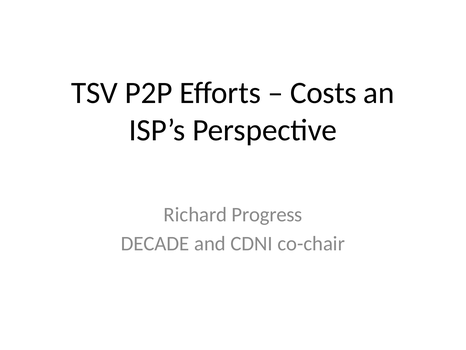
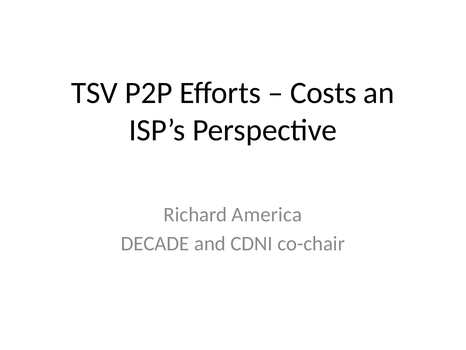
Progress: Progress -> America
